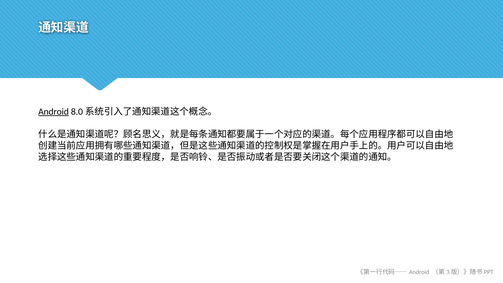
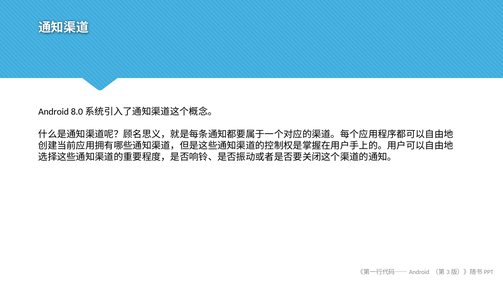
Android underline: present -> none
